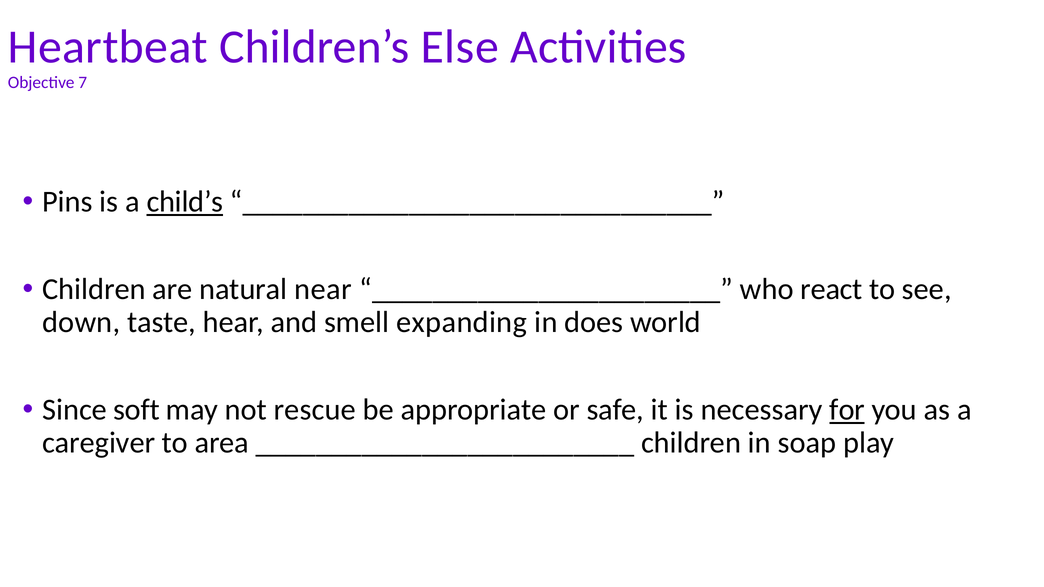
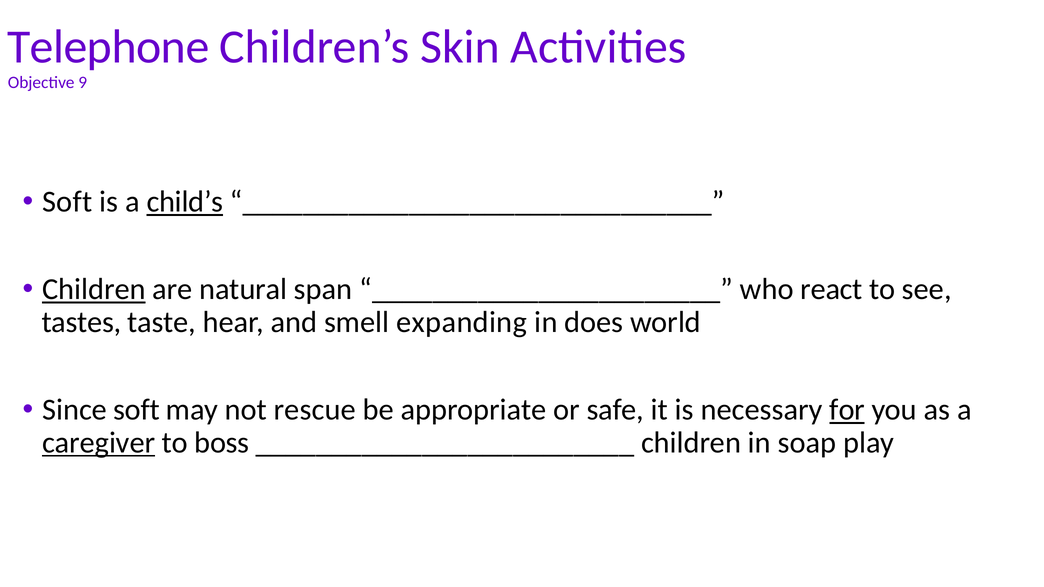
Heartbeat: Heartbeat -> Telephone
Else: Else -> Skin
7: 7 -> 9
Pins at (67, 202): Pins -> Soft
Children at (94, 290) underline: none -> present
near: near -> span
down: down -> tastes
caregiver underline: none -> present
area: area -> boss
